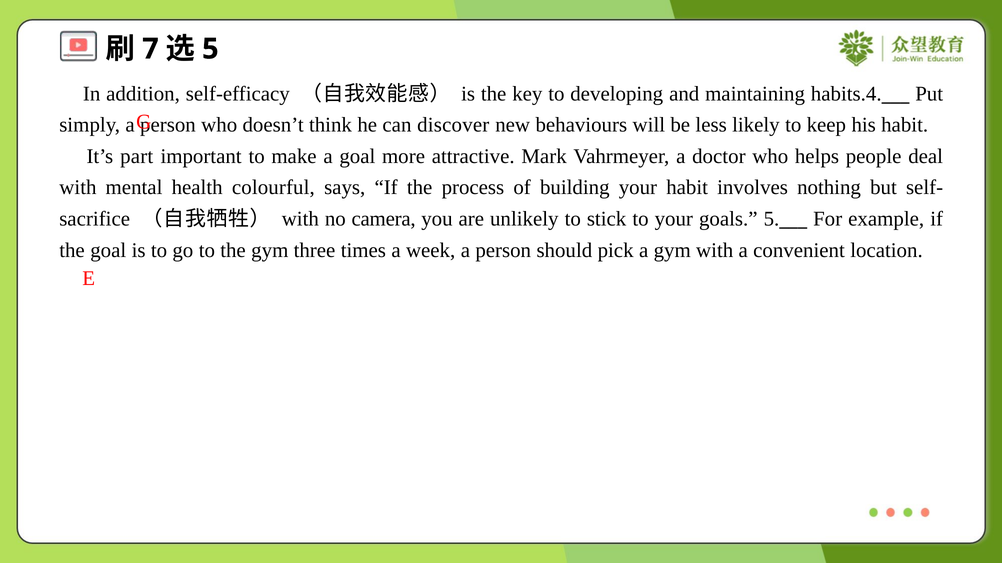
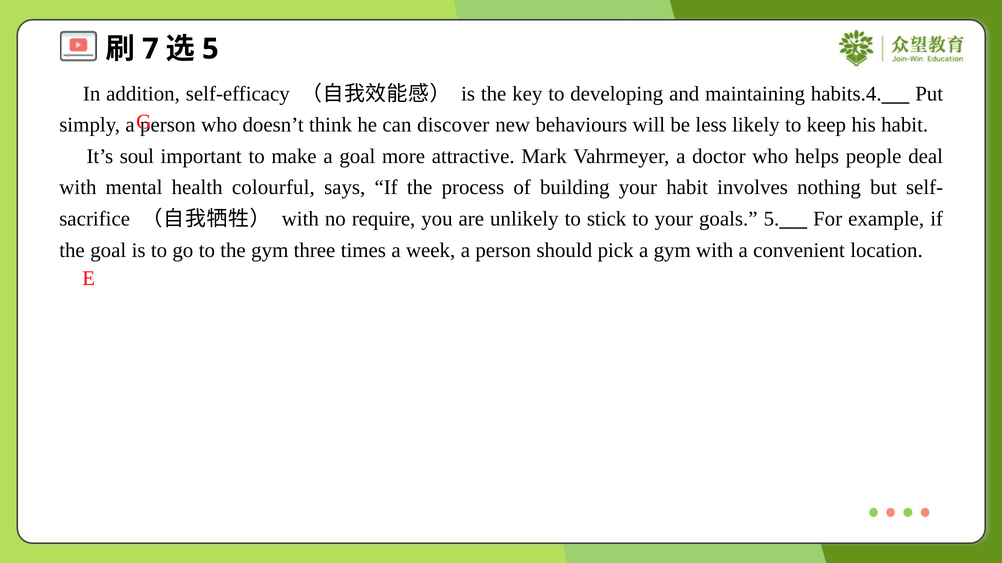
part: part -> soul
camera: camera -> require
